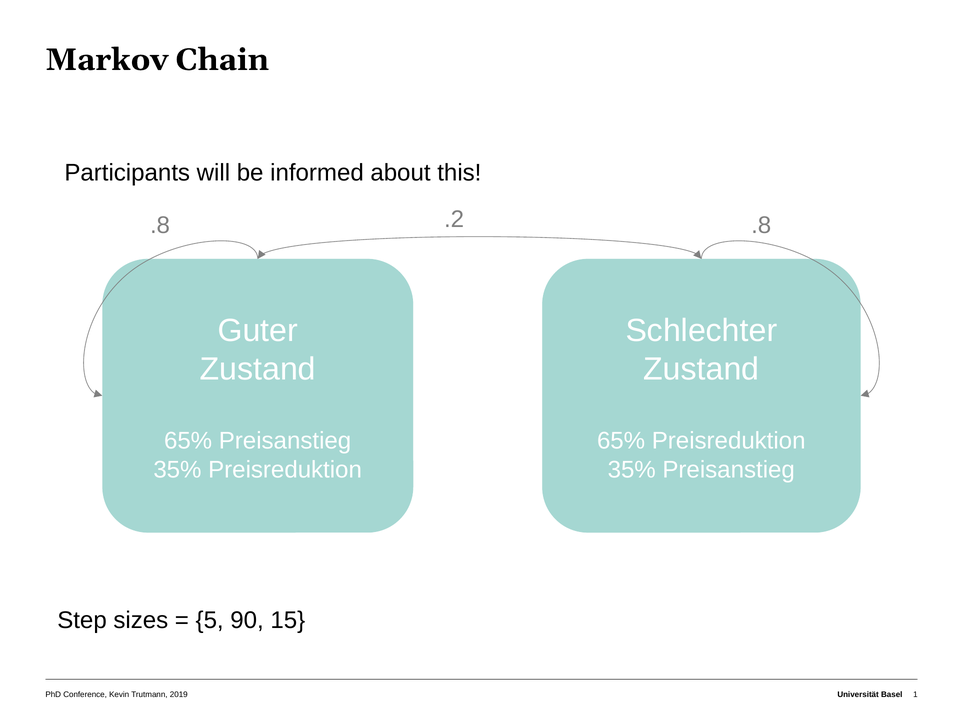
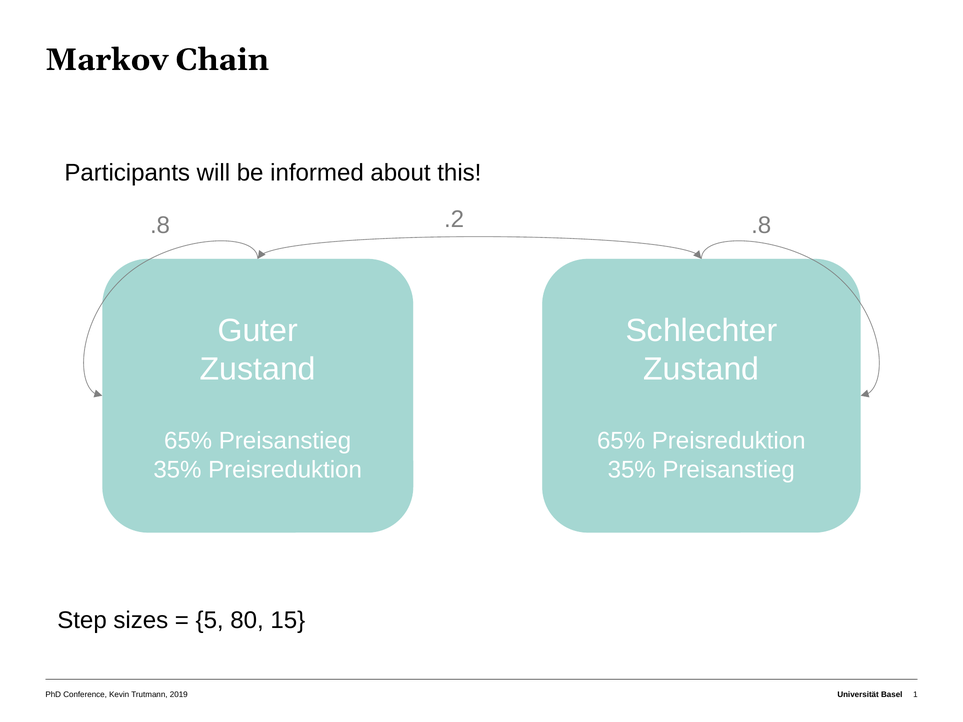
90: 90 -> 80
